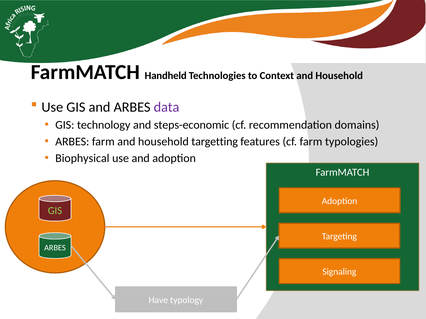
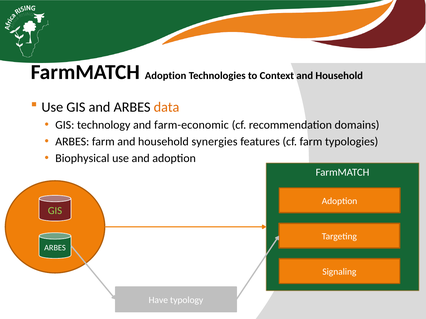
FarmMATCH Handheld: Handheld -> Adoption
data colour: purple -> orange
steps-economic: steps-economic -> farm-economic
targetting: targetting -> synergies
